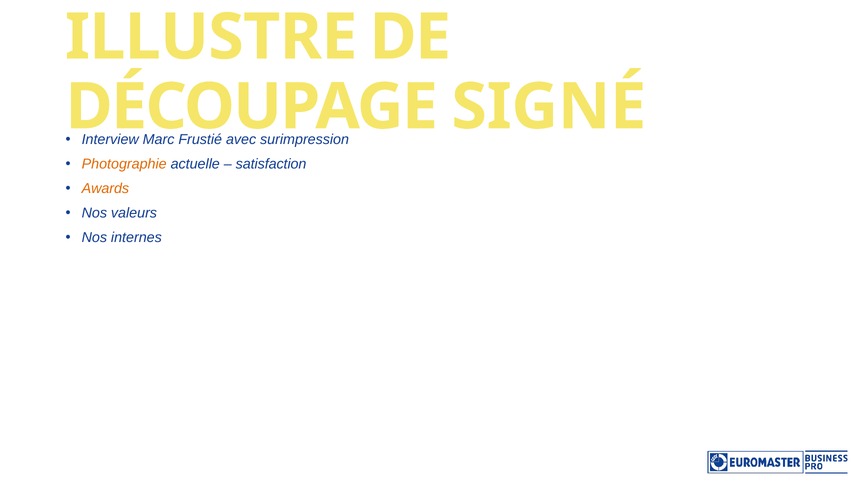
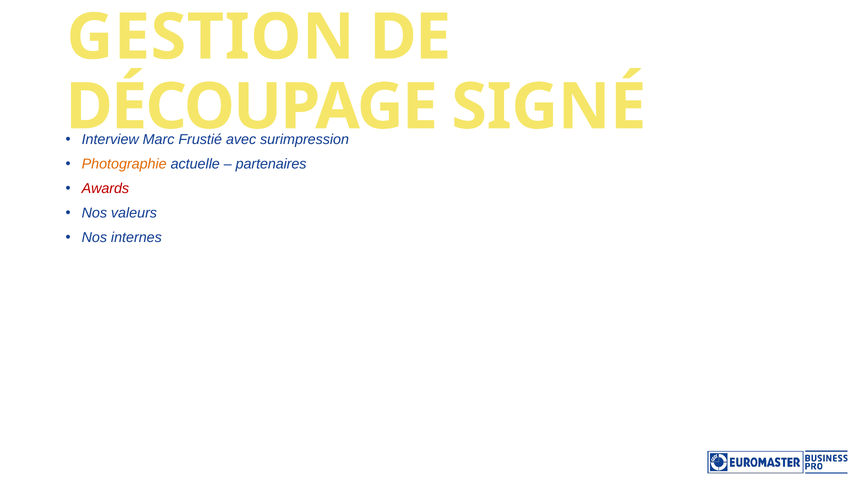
ILLUSTRE: ILLUSTRE -> GESTION
satisfaction: satisfaction -> partenaires
Awards colour: orange -> red
